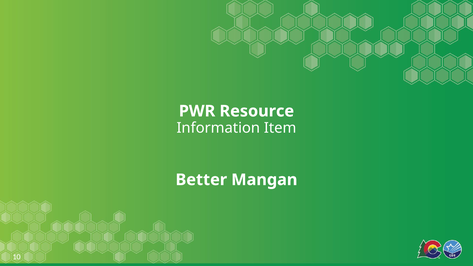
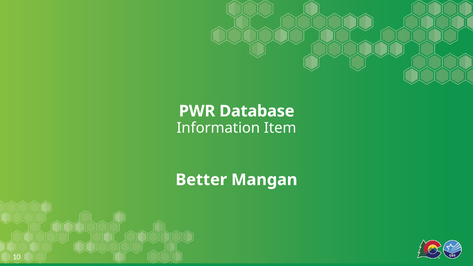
Resource: Resource -> Database
